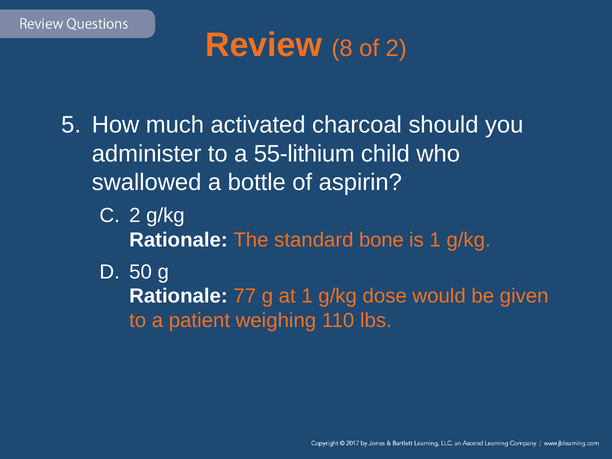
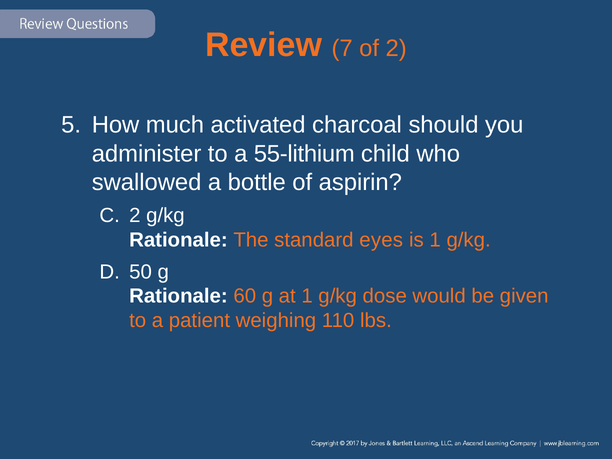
8: 8 -> 7
bone: bone -> eyes
77: 77 -> 60
